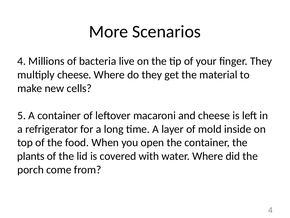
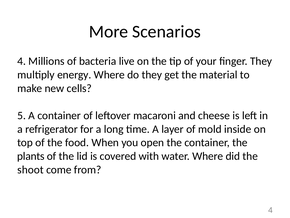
multiply cheese: cheese -> energy
porch: porch -> shoot
